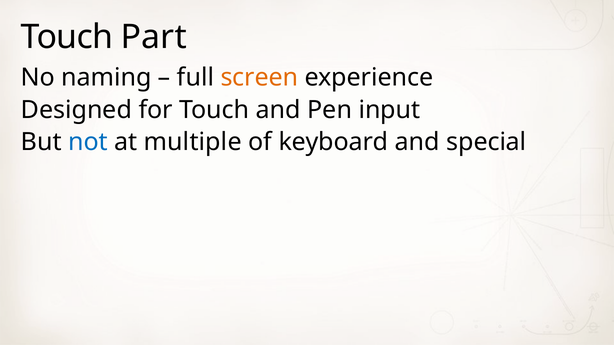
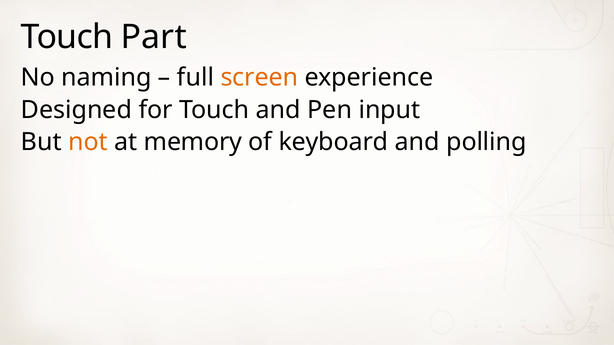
not colour: blue -> orange
multiple: multiple -> memory
special: special -> polling
